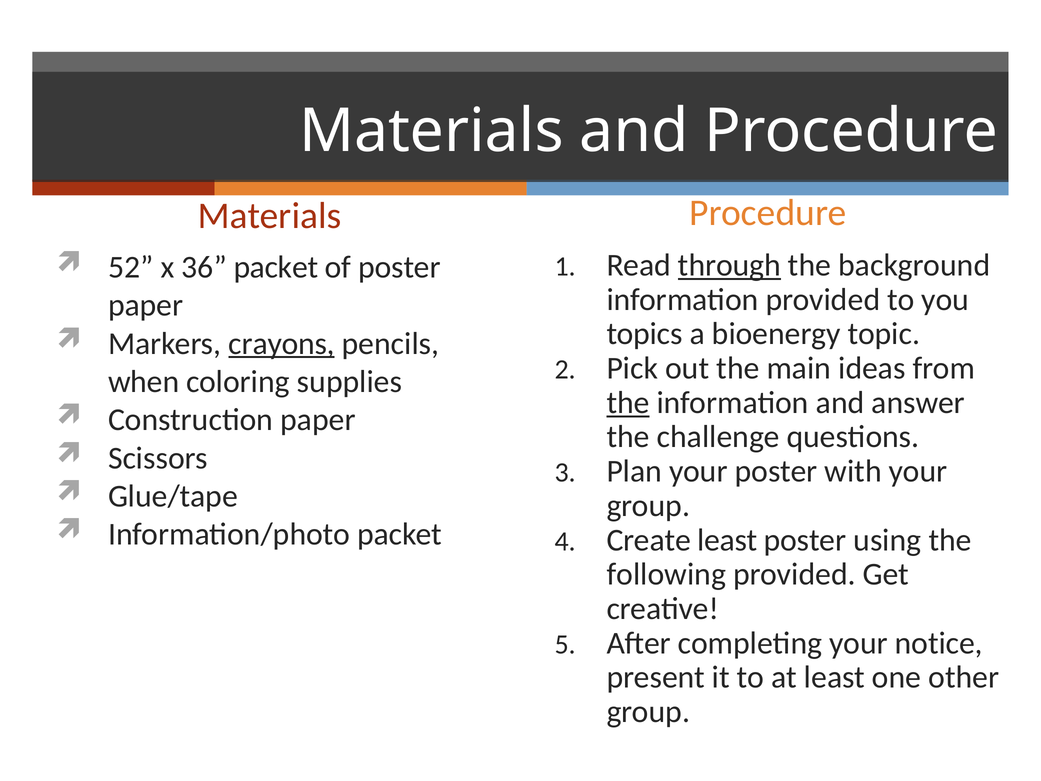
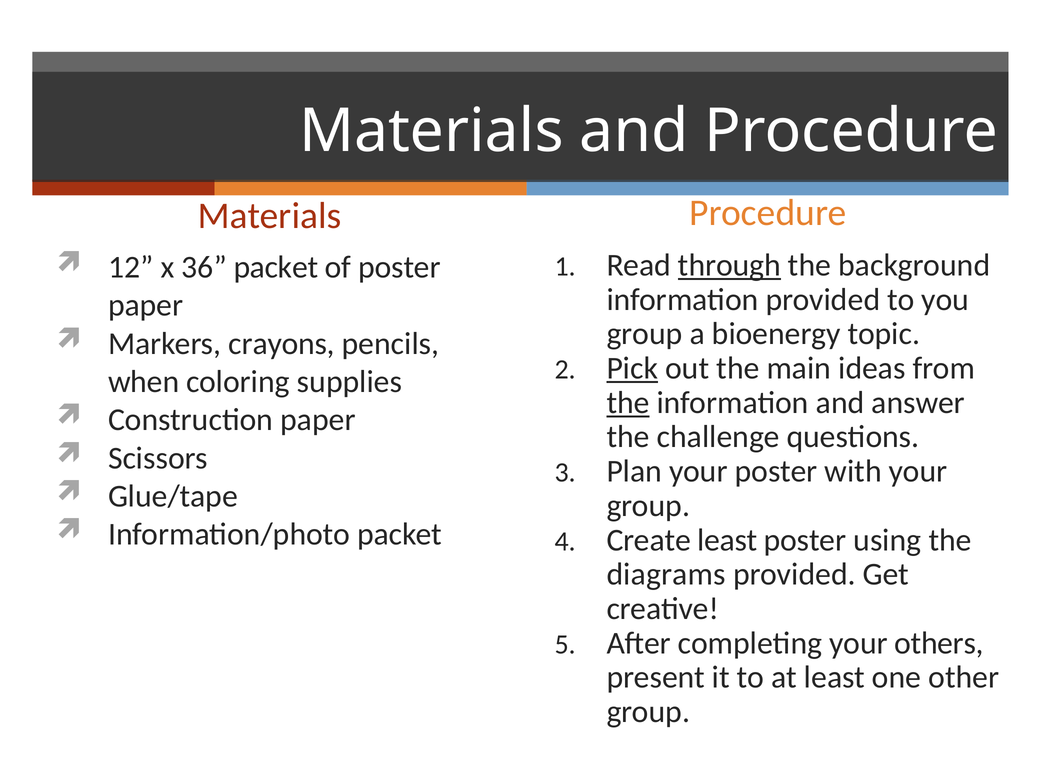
52: 52 -> 12
topics at (645, 334): topics -> group
crayons underline: present -> none
Pick underline: none -> present
following: following -> diagrams
notice: notice -> others
